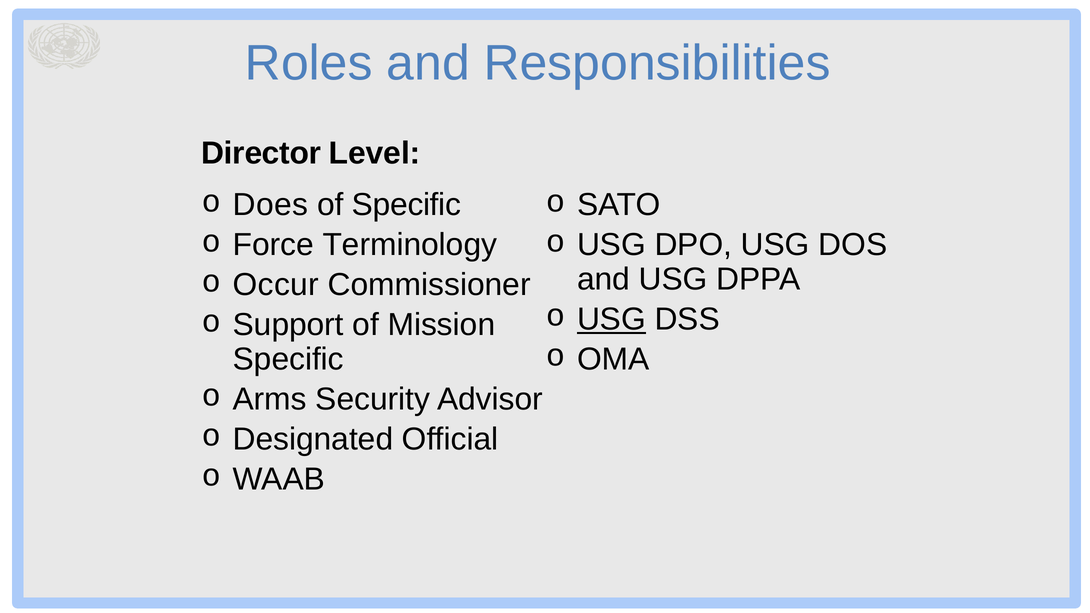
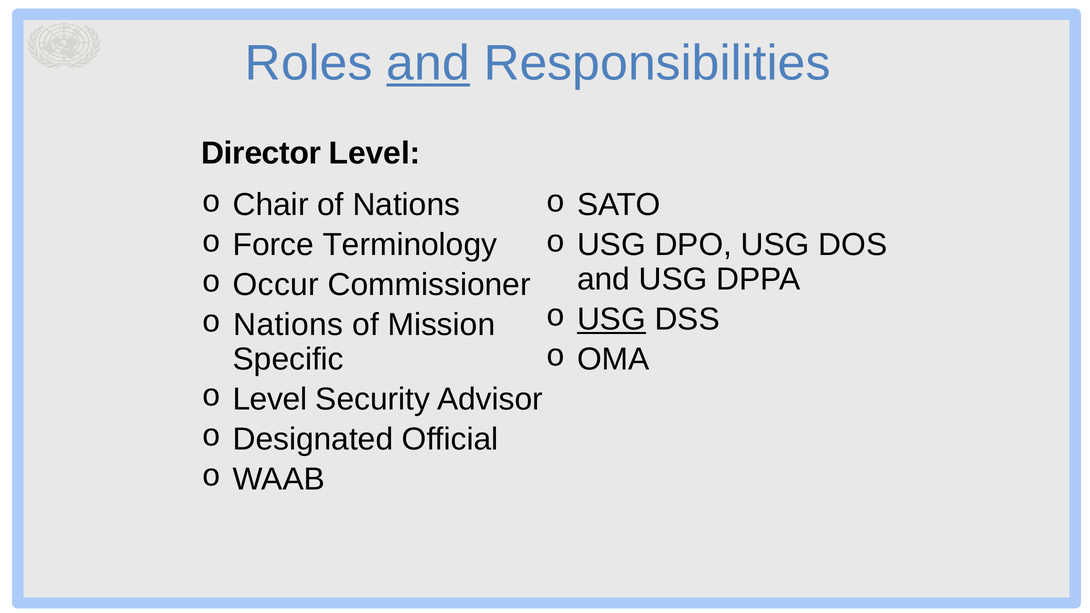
and at (428, 63) underline: none -> present
Does: Does -> Chair
of Specific: Specific -> Nations
Support at (288, 325): Support -> Nations
Arms at (270, 399): Arms -> Level
